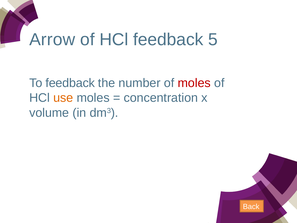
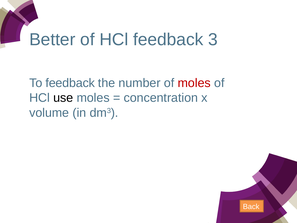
Arrow: Arrow -> Better
5: 5 -> 3
use colour: orange -> black
